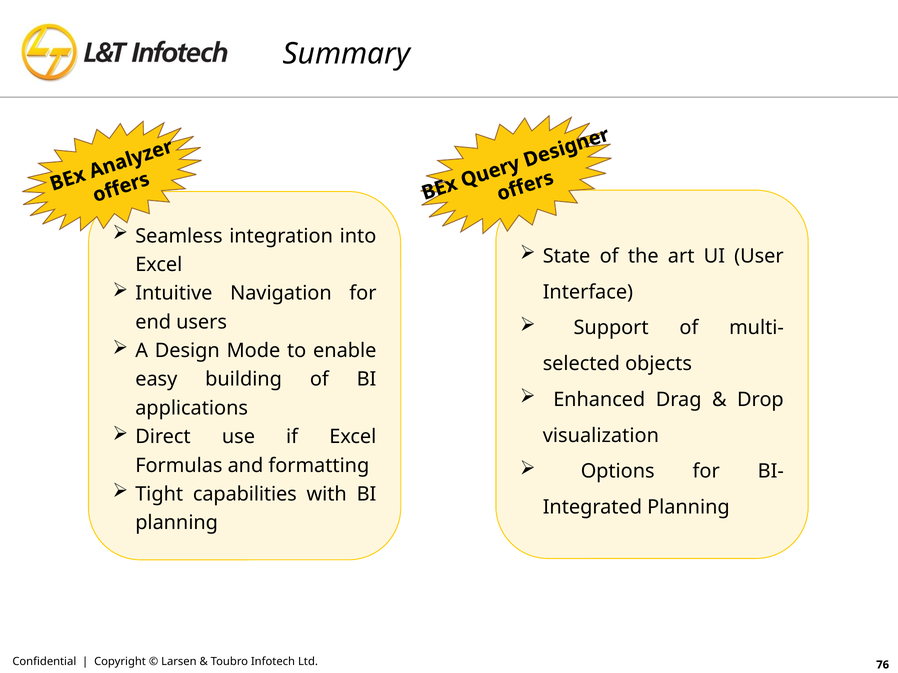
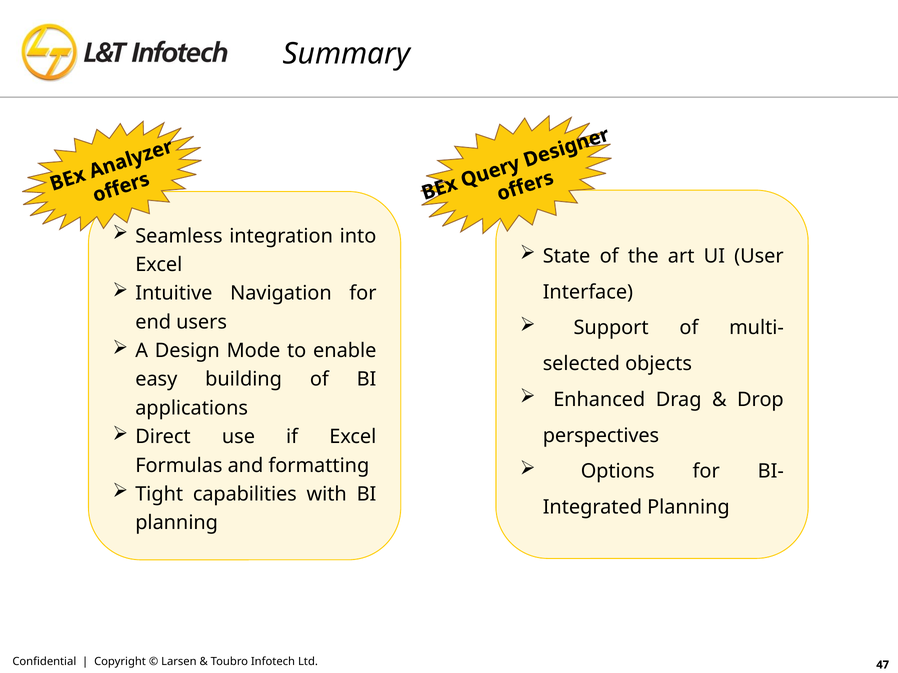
visualization: visualization -> perspectives
76: 76 -> 47
